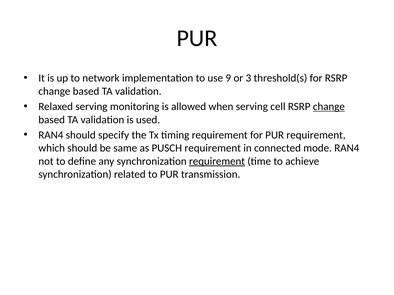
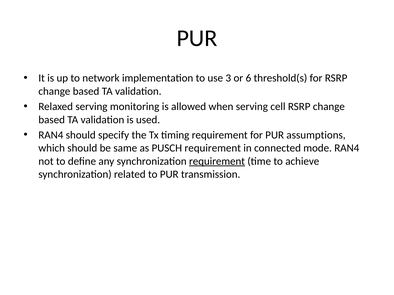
9: 9 -> 3
3: 3 -> 6
change at (329, 107) underline: present -> none
PUR requirement: requirement -> assumptions
